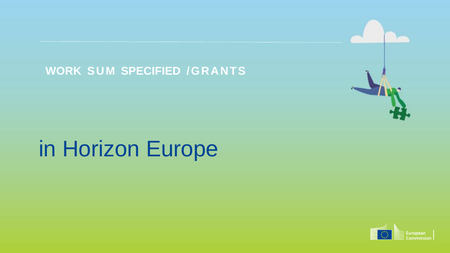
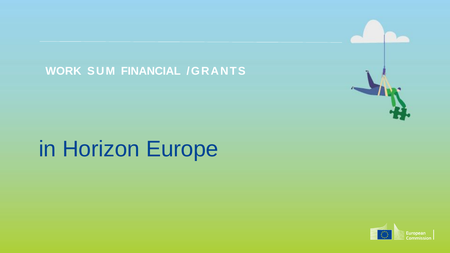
SPECIFIED: SPECIFIED -> FINANCIAL
